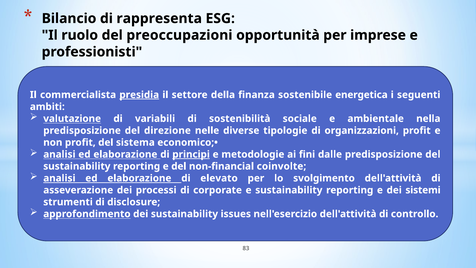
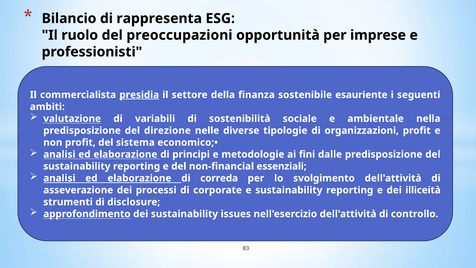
energetica: energetica -> esauriente
principi underline: present -> none
coinvolte: coinvolte -> essenziali
elevato: elevato -> correda
sistemi: sistemi -> illiceità
